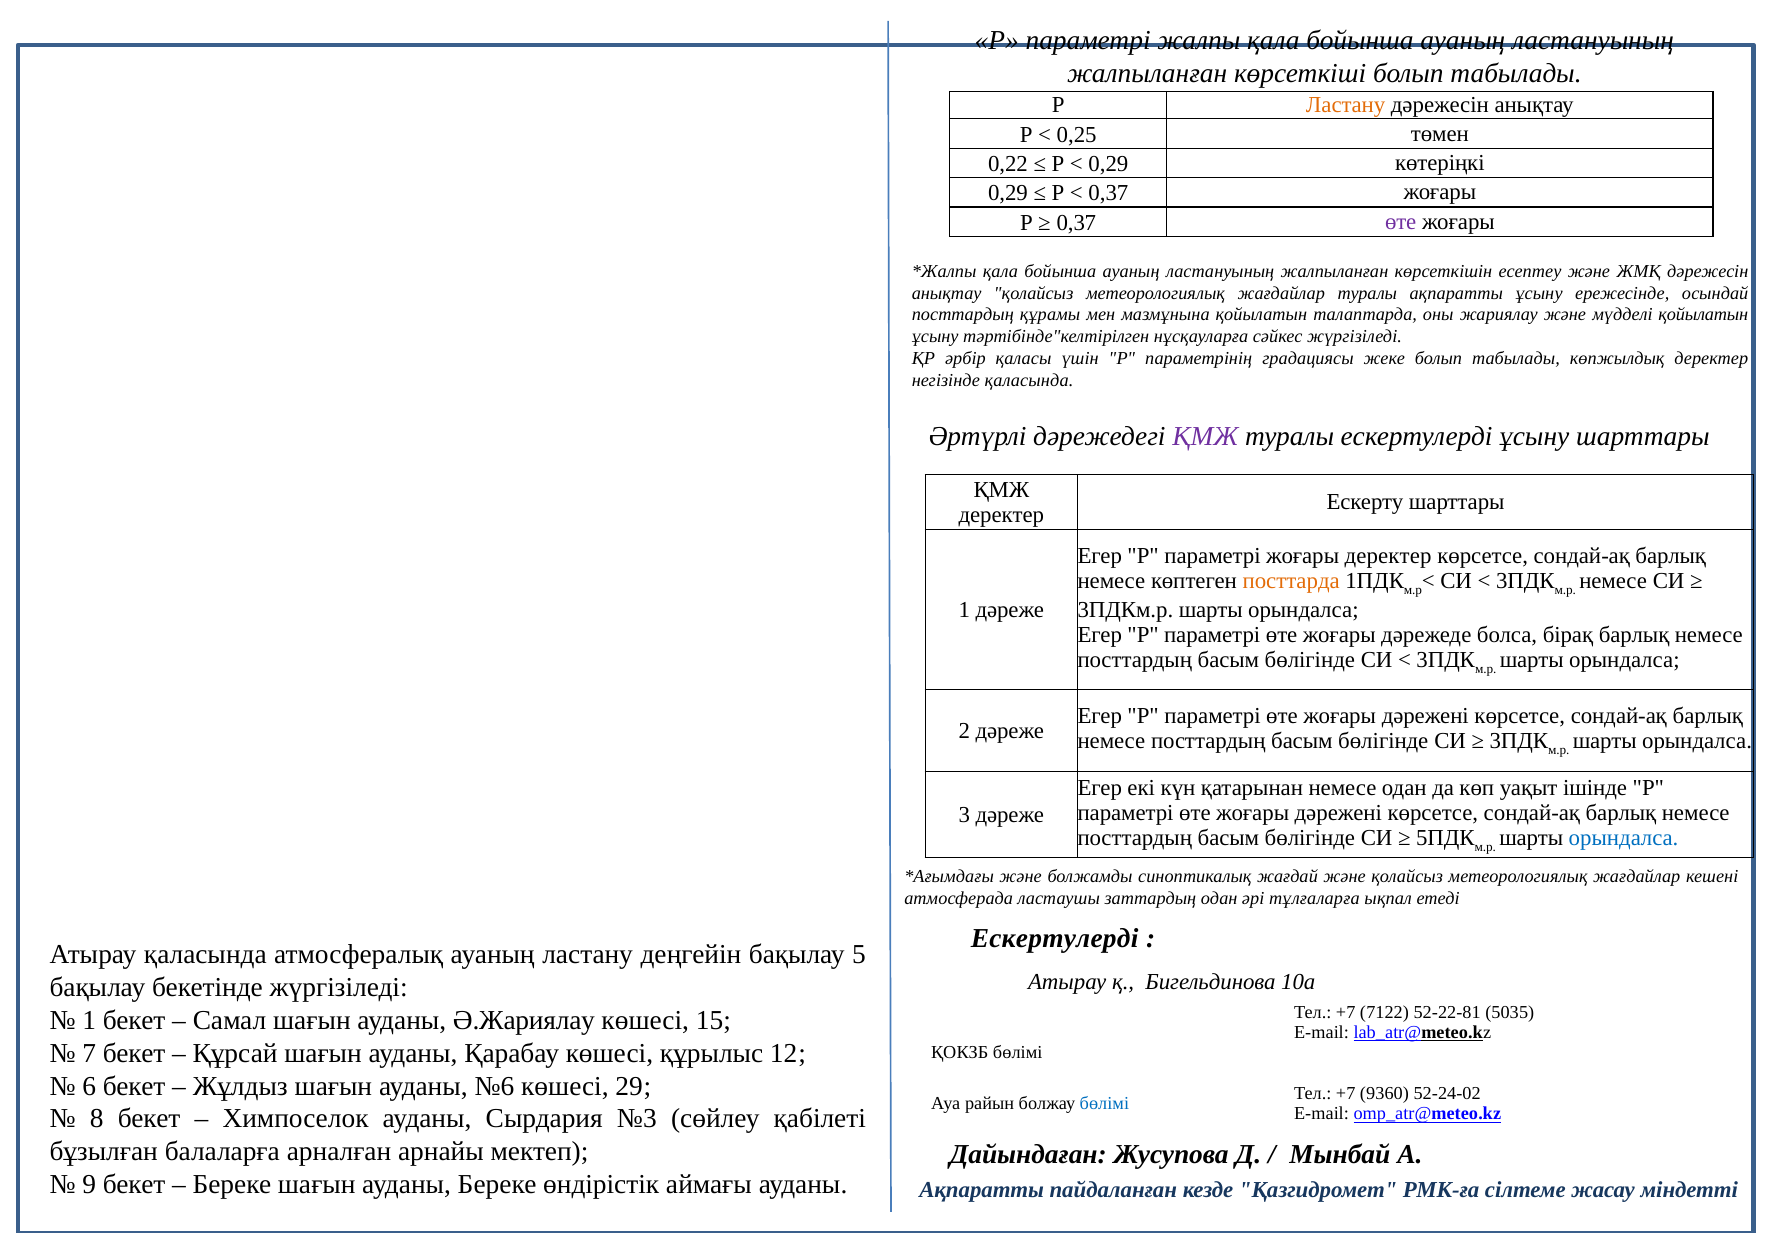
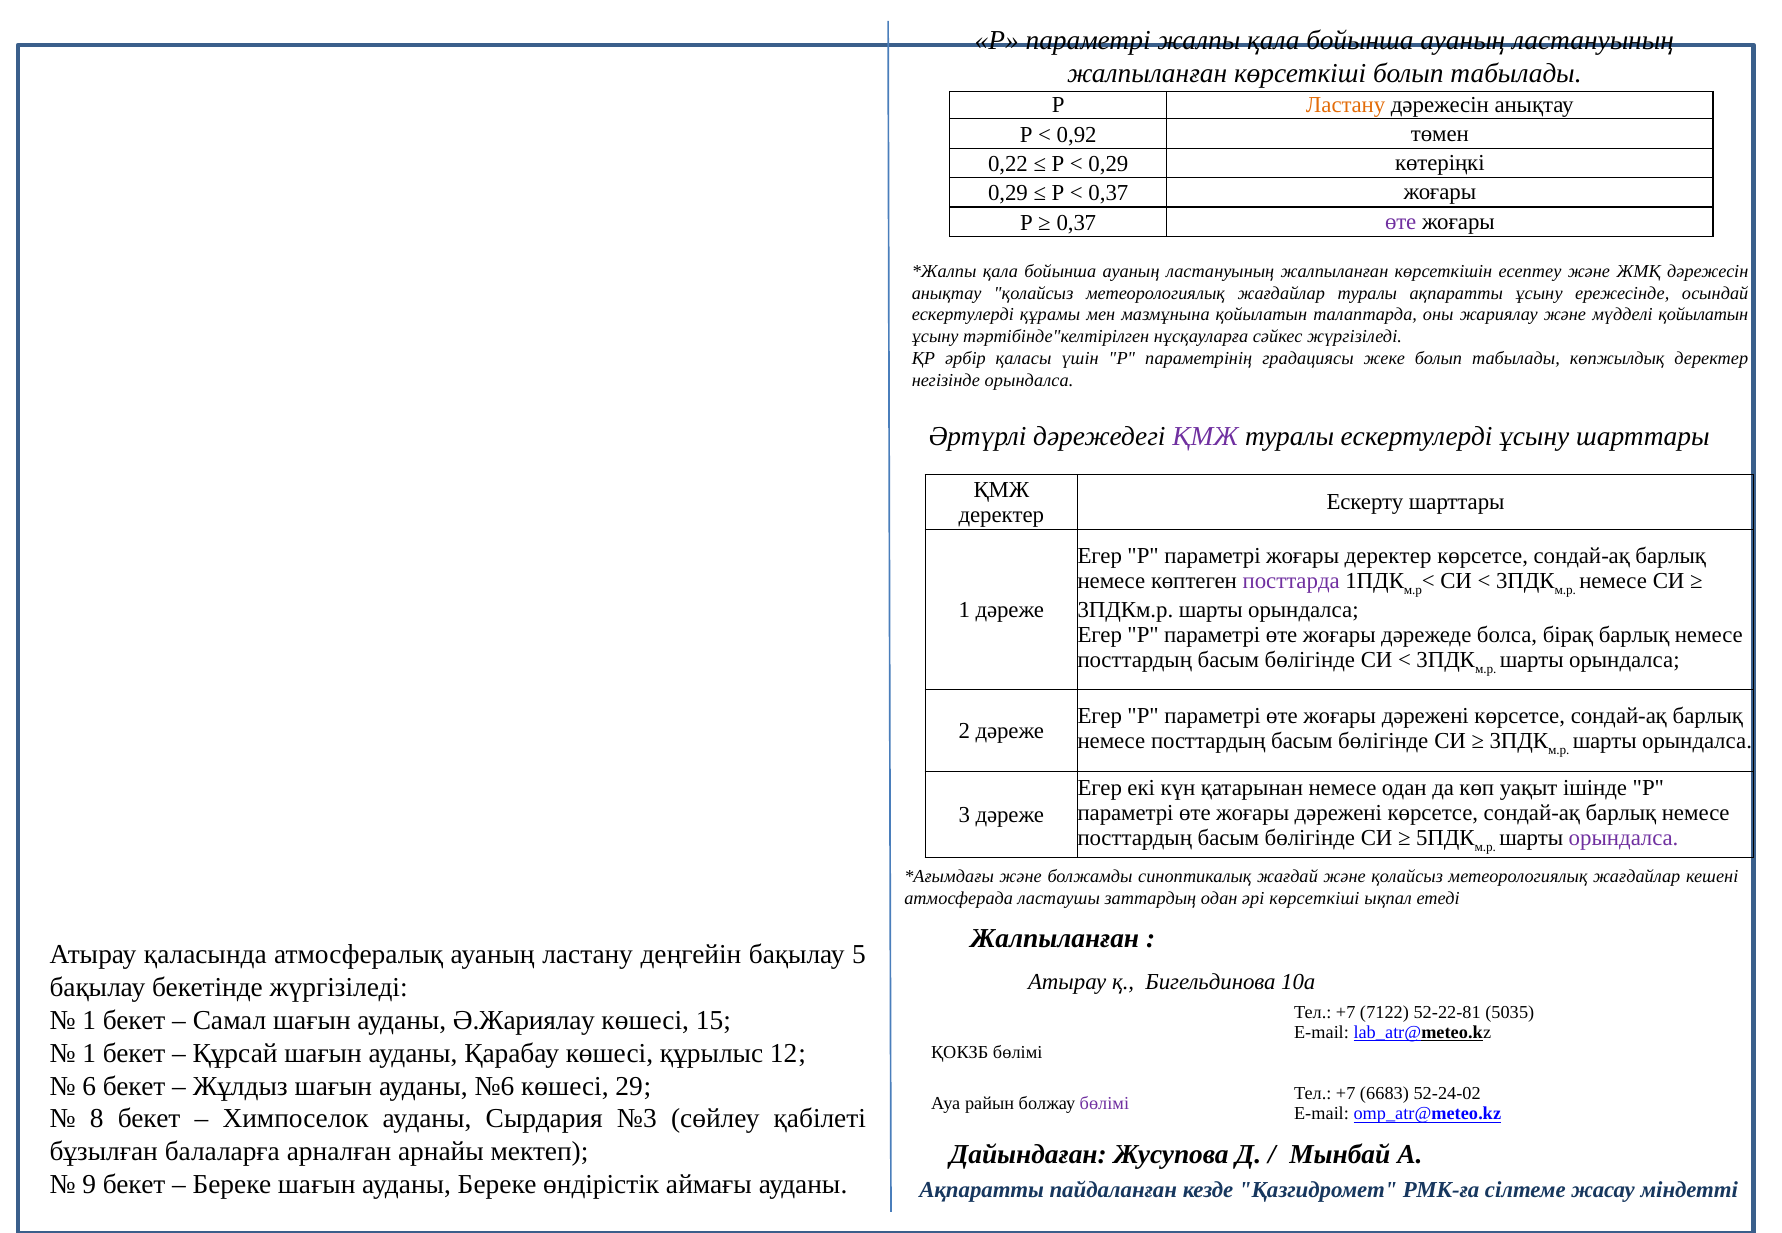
0,25: 0,25 -> 0,92
посттардың at (963, 315): посттардың -> ескертулерді
негізінде қаласында: қаласында -> орындалса
посттарда colour: orange -> purple
орындалса at (1624, 839) colour: blue -> purple
әрі тұлғаларға: тұлғаларға -> көрсеткіші
Ескертулерді at (1055, 939): Ескертулерді -> Жалпыланған
7 at (89, 1054): 7 -> 1
9360: 9360 -> 6683
бөлімі at (1104, 1104) colour: blue -> purple
